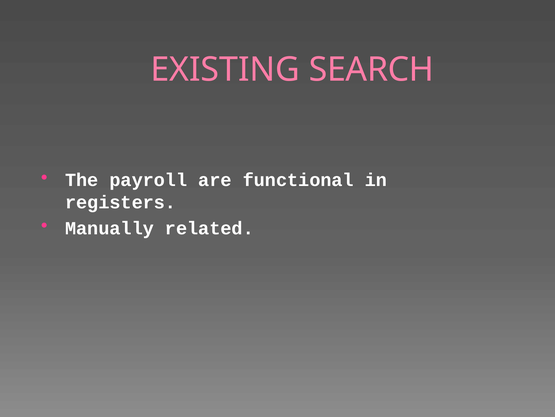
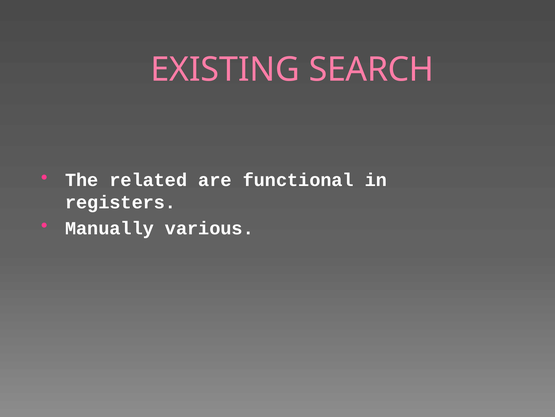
payroll: payroll -> related
related: related -> various
